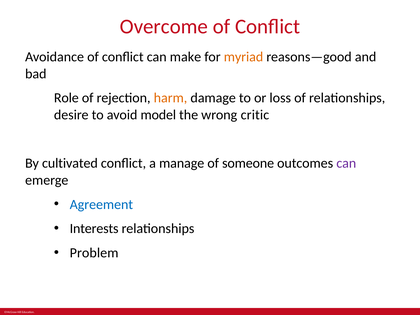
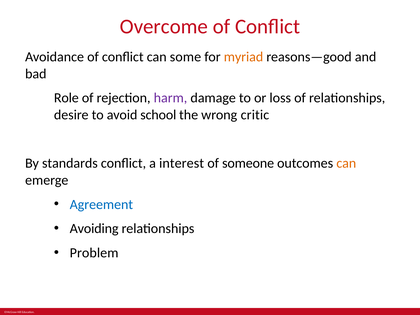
make: make -> some
harm colour: orange -> purple
model: model -> school
cultivated: cultivated -> standards
manage: manage -> interest
can at (346, 163) colour: purple -> orange
Interests: Interests -> Avoiding
